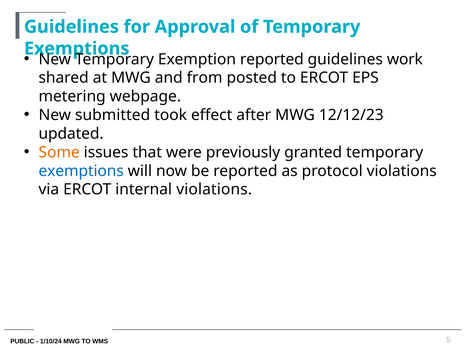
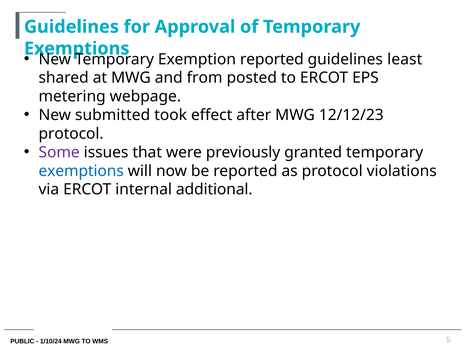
work: work -> least
updated at (71, 134): updated -> protocol
Some colour: orange -> purple
internal violations: violations -> additional
